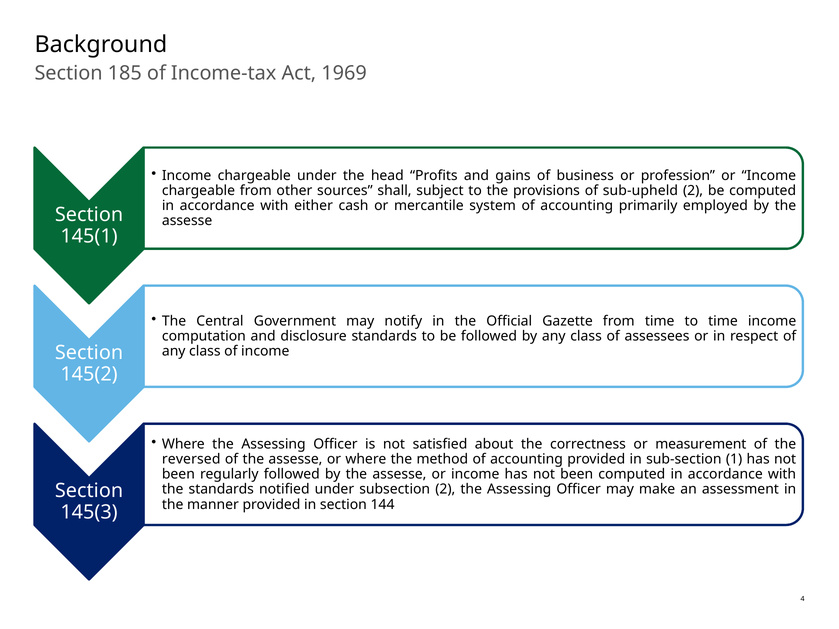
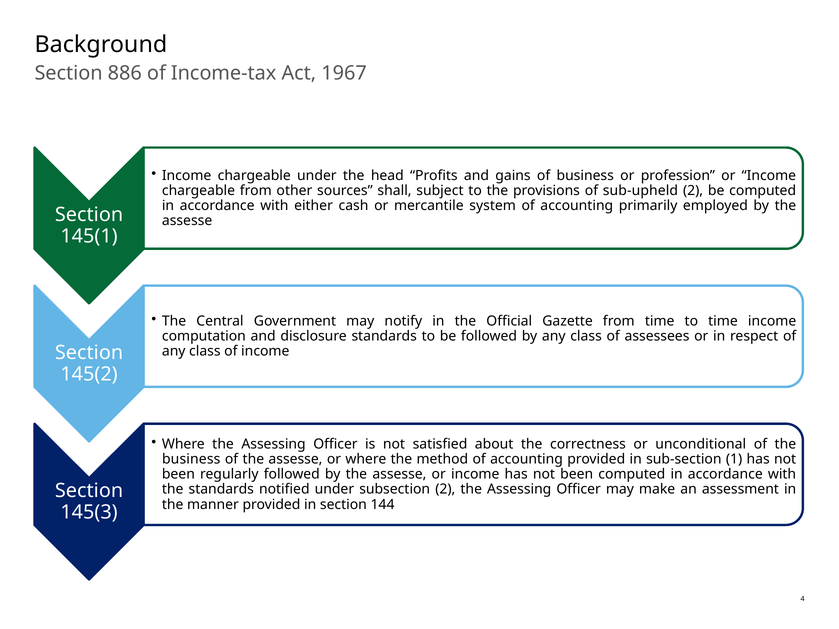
185: 185 -> 886
1969: 1969 -> 1967
measurement: measurement -> unconditional
reversed at (191, 459): reversed -> business
